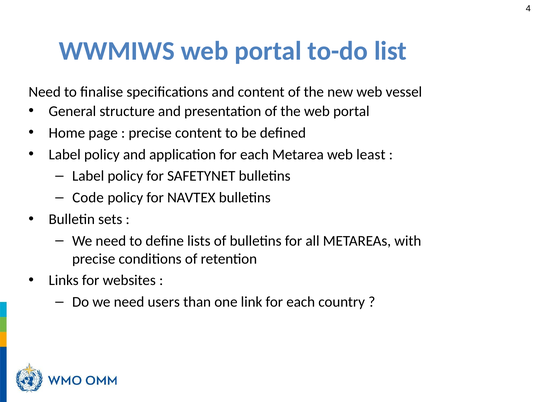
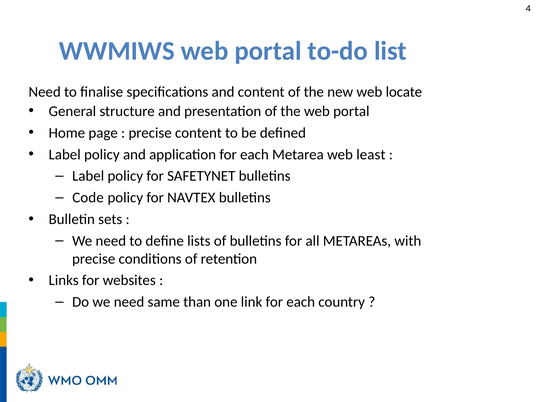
vessel: vessel -> locate
users: users -> same
